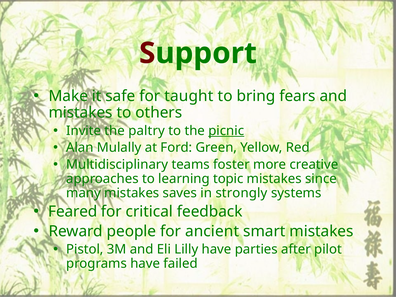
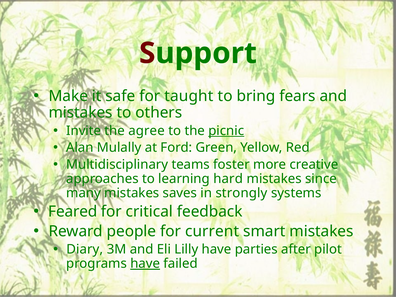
paltry: paltry -> agree
topic: topic -> hard
ancient: ancient -> current
Pistol: Pistol -> Diary
have at (145, 264) underline: none -> present
